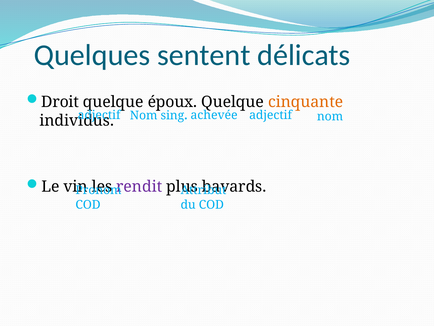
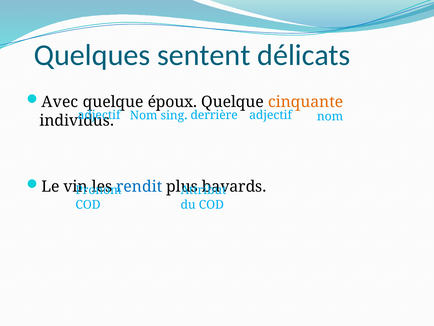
Droit: Droit -> Avec
achevée: achevée -> derrière
rendit colour: purple -> blue
